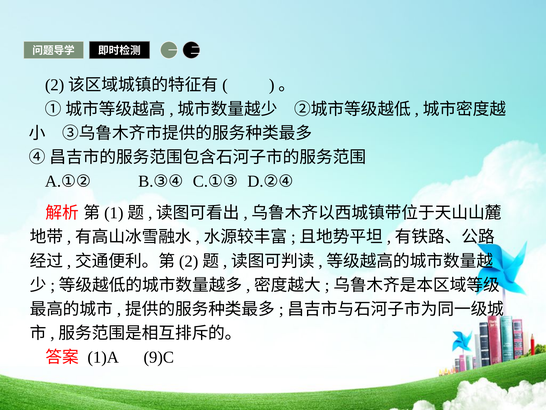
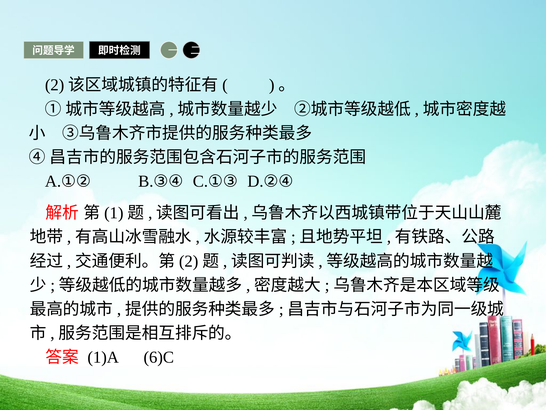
9)C: 9)C -> 6)C
